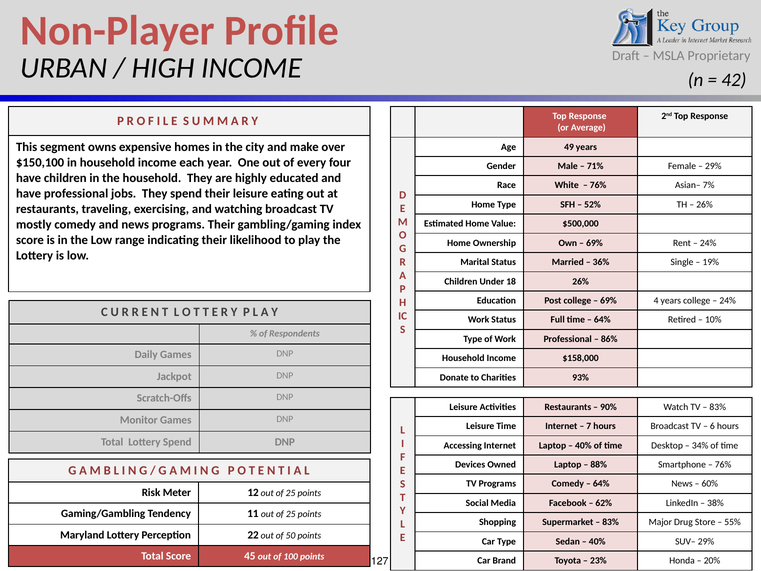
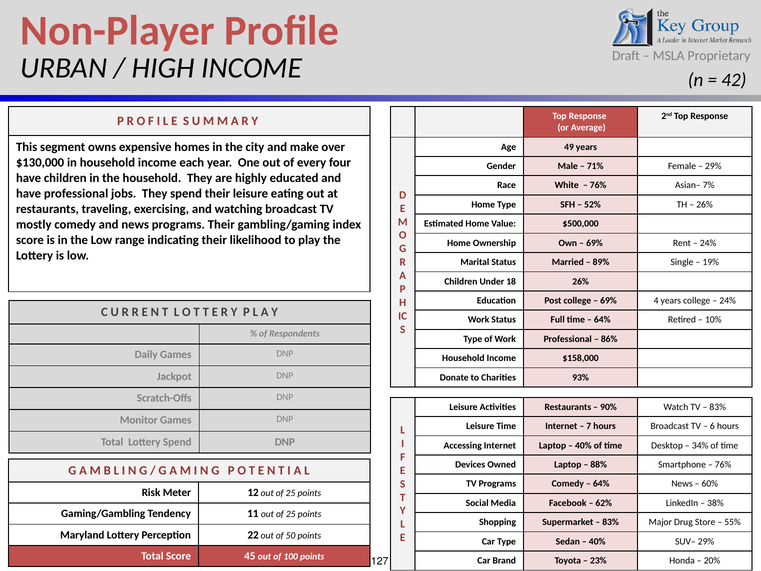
$150,100: $150,100 -> $130,000
36%: 36% -> 89%
